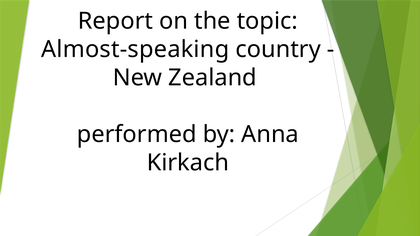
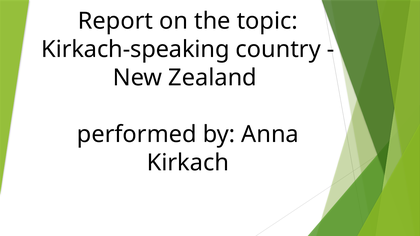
Almost-speaking: Almost-speaking -> Kirkach-speaking
